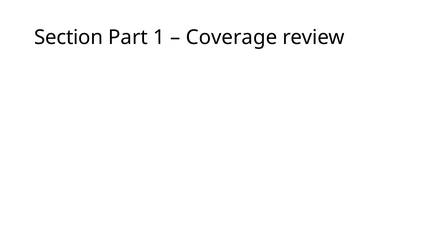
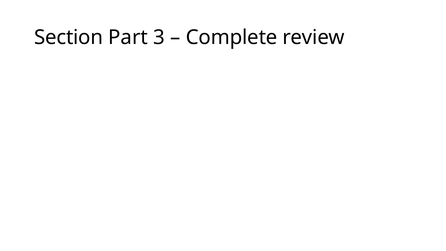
1: 1 -> 3
Coverage: Coverage -> Complete
